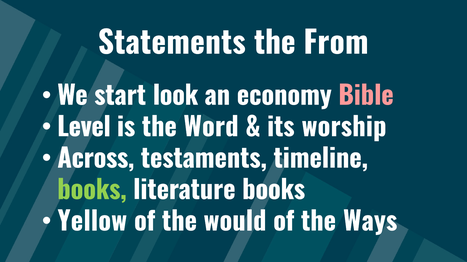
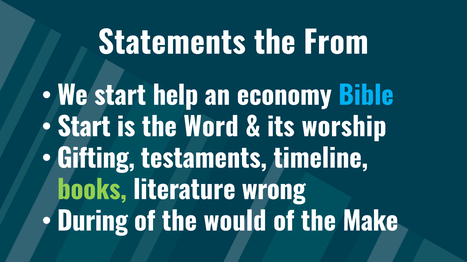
look: look -> help
Bible colour: pink -> light blue
Level at (84, 128): Level -> Start
Across: Across -> Gifting
literature books: books -> wrong
Yellow: Yellow -> During
Ways: Ways -> Make
